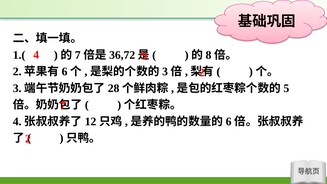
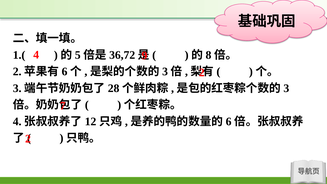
7 at (78, 55): 7 -> 5
5 at (286, 88): 5 -> 3
